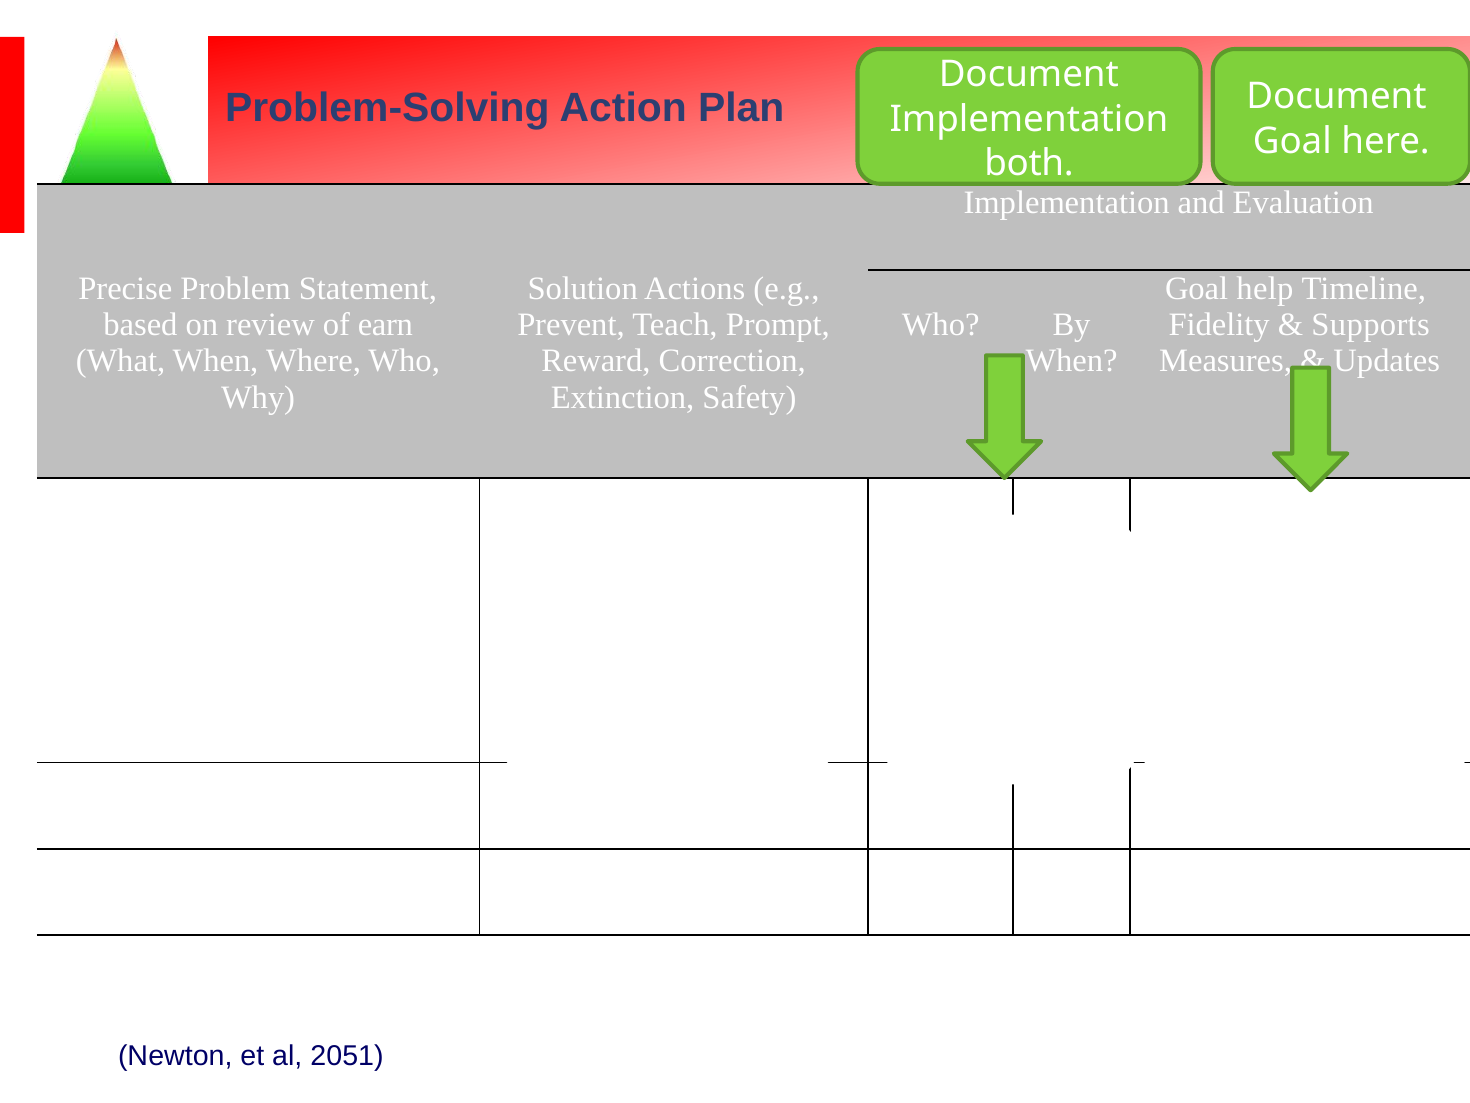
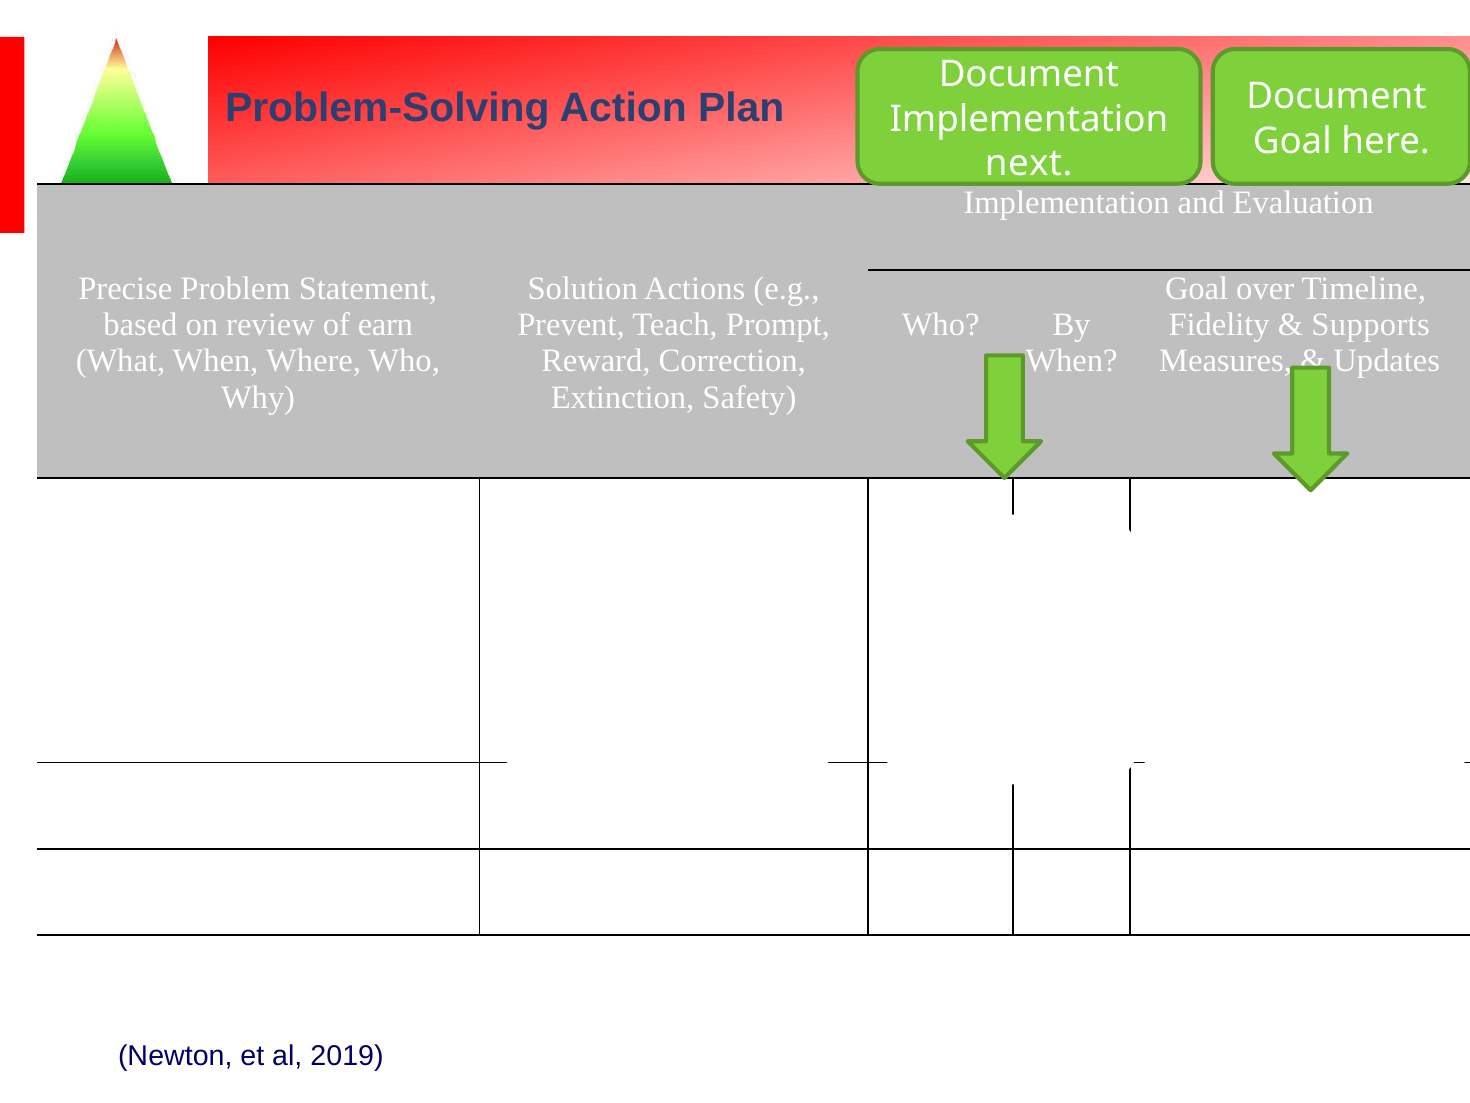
both: both -> next
help: help -> over
2051: 2051 -> 2019
